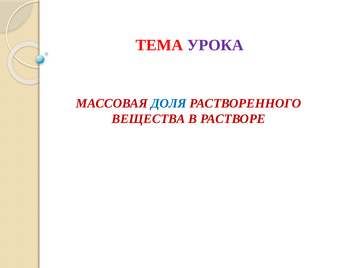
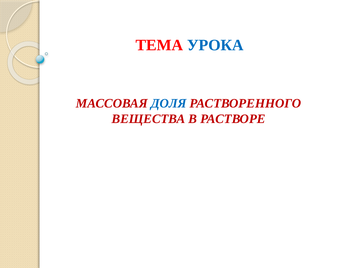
УРОКА colour: purple -> blue
